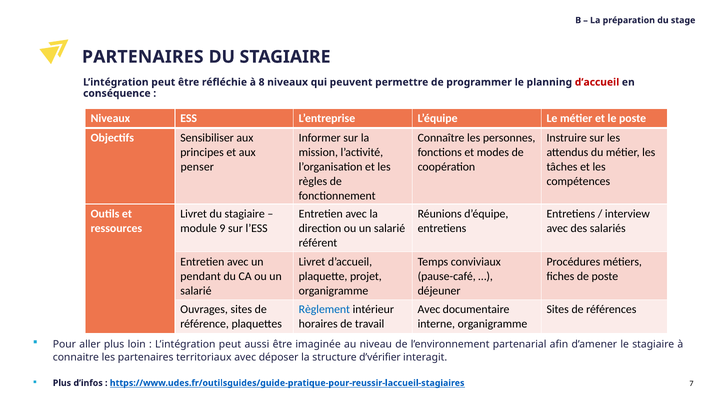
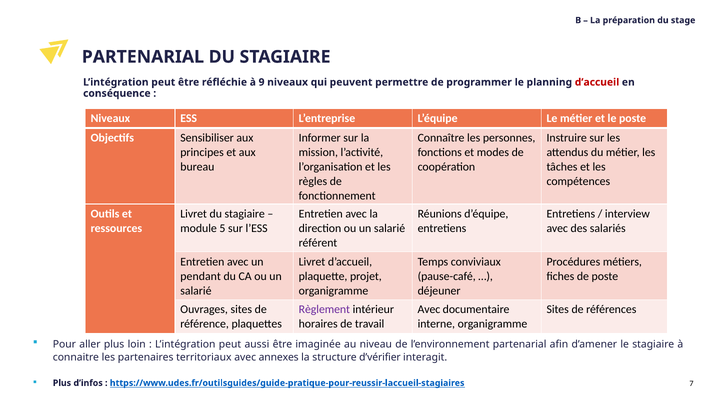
PARTENAIRES at (143, 57): PARTENAIRES -> PARTENARIAL
8: 8 -> 9
penser: penser -> bureau
9: 9 -> 5
Règlement colour: blue -> purple
déposer: déposer -> annexes
